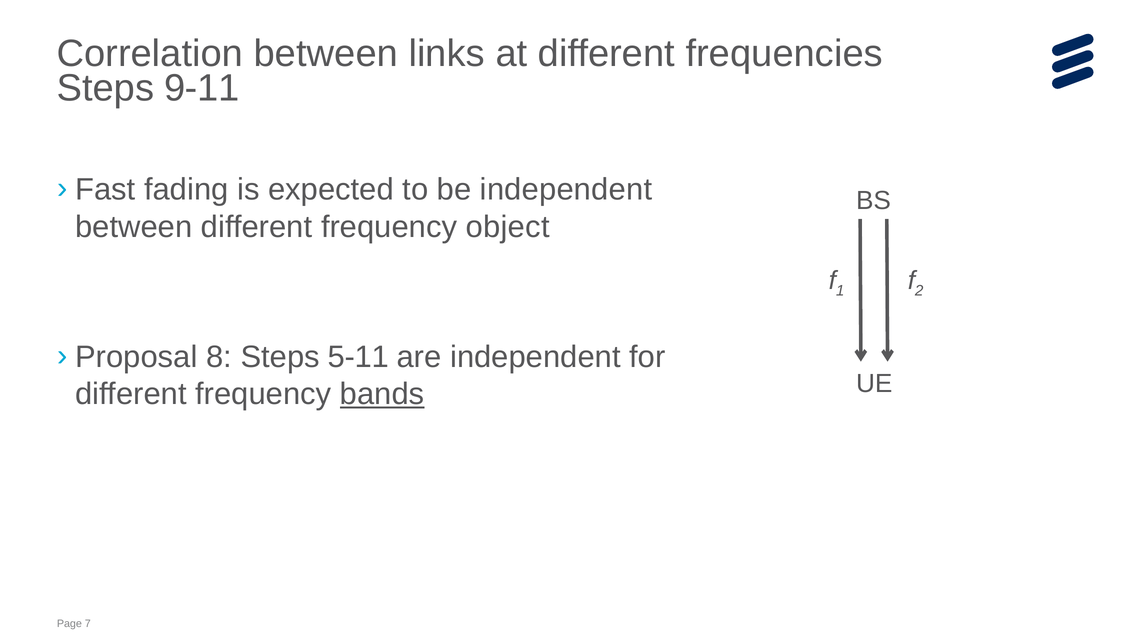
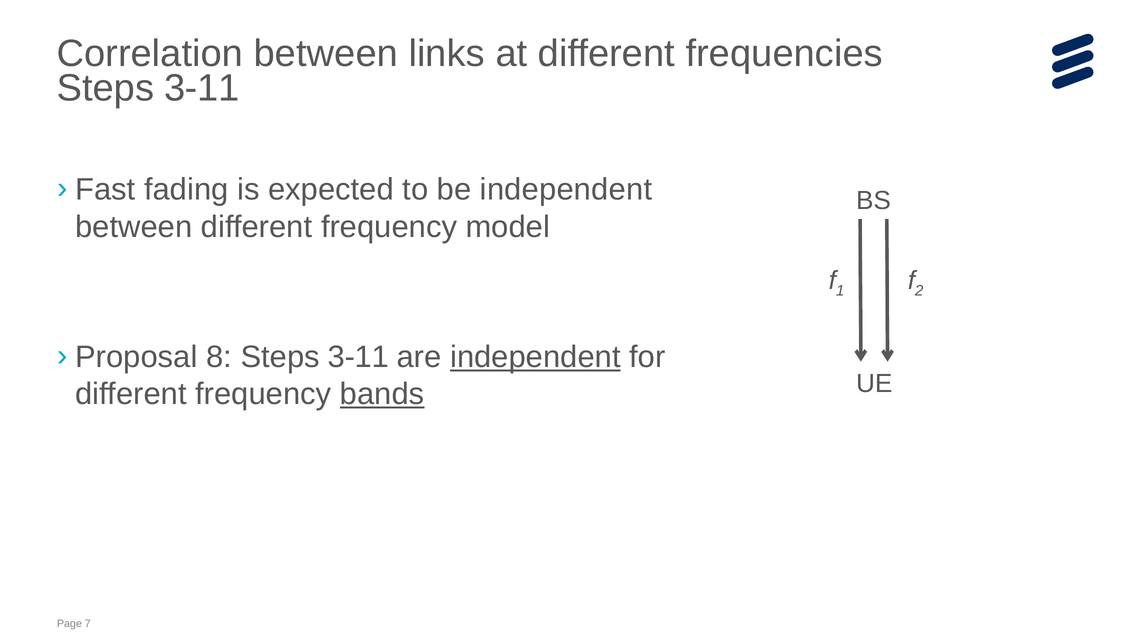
9-11 at (202, 88): 9-11 -> 3-11
object: object -> model
8 Steps 5-11: 5-11 -> 3-11
independent at (535, 357) underline: none -> present
